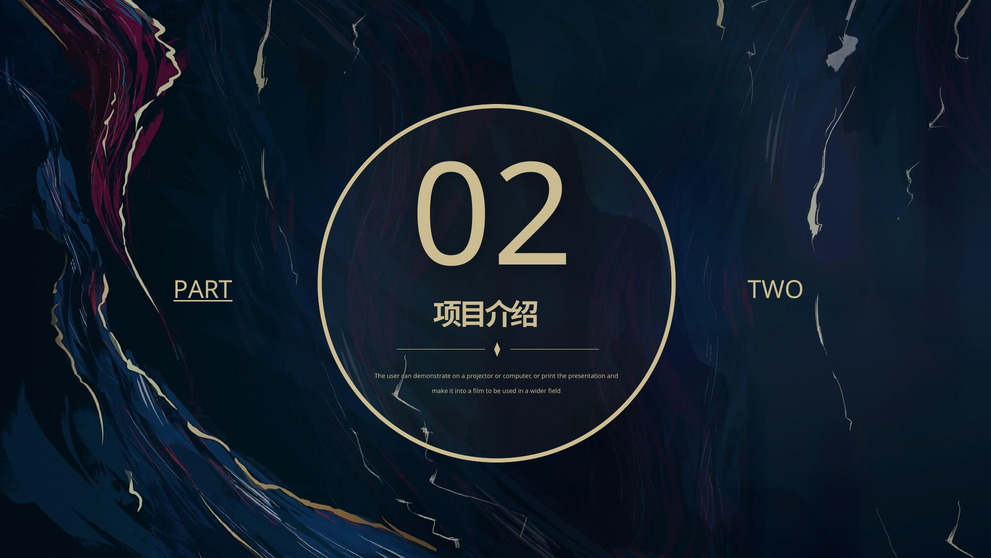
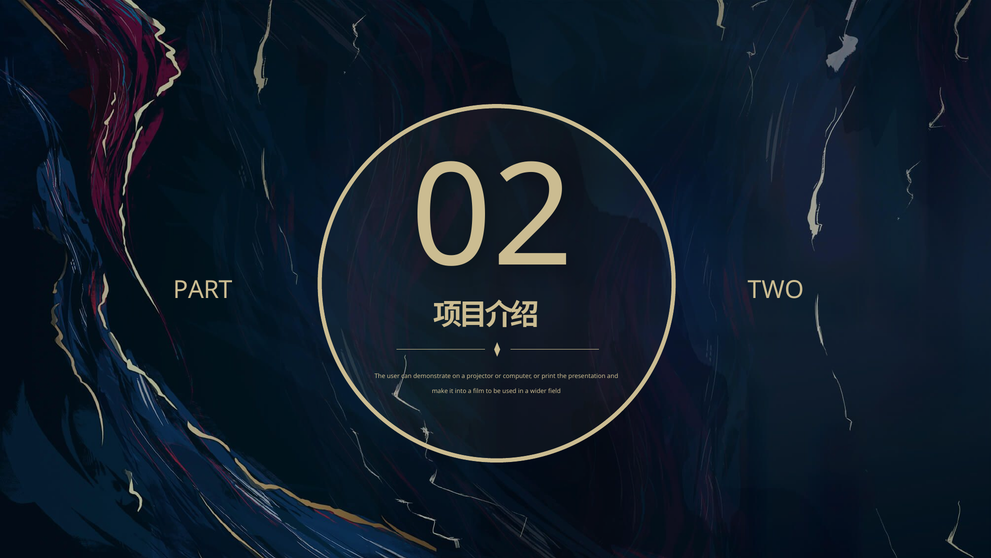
PART underline: present -> none
